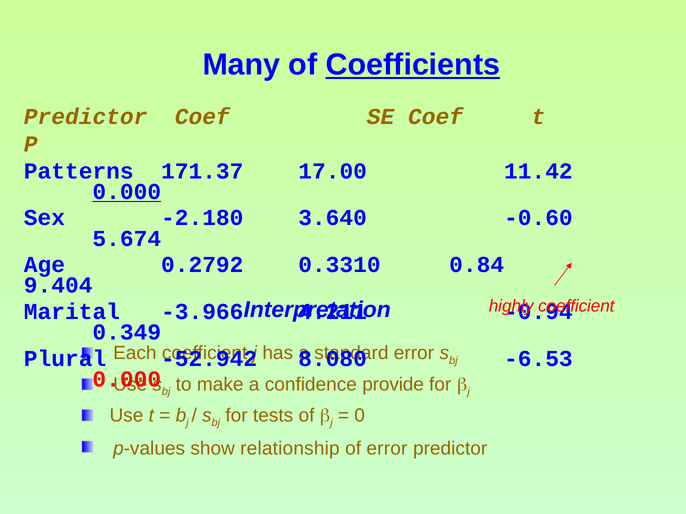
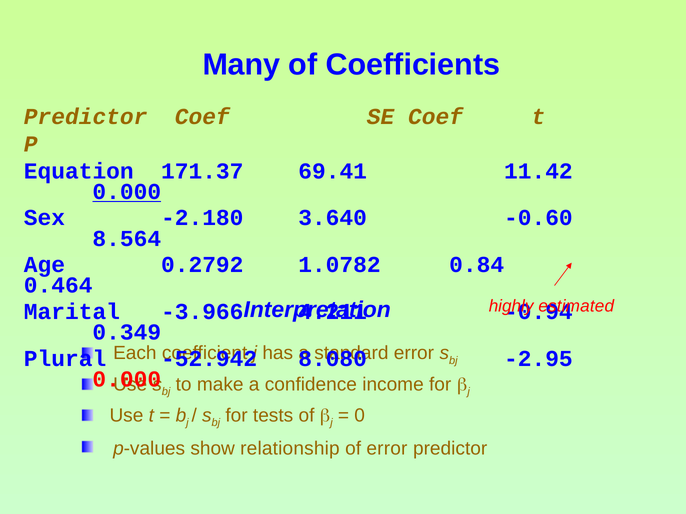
Coefficients underline: present -> none
Patterns: Patterns -> Equation
17.00: 17.00 -> 69.41
5.674: 5.674 -> 8.564
0.3310: 0.3310 -> 1.0782
9.404: 9.404 -> 0.464
coefficient at (576, 306): coefficient -> estimated
-6.53: -6.53 -> -2.95
provide: provide -> income
